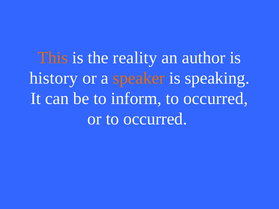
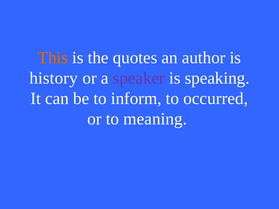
reality: reality -> quotes
speaker colour: orange -> purple
or to occurred: occurred -> meaning
